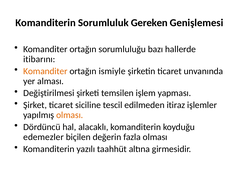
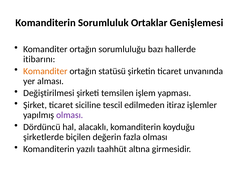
Gereken: Gereken -> Ortaklar
ismiyle: ismiyle -> statüsü
olması at (70, 115) colour: orange -> purple
edemezler: edemezler -> şirketlerde
